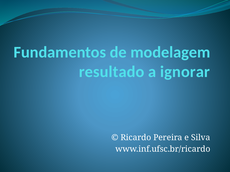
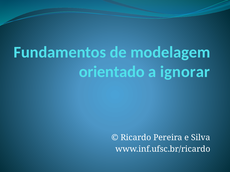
resultado: resultado -> orientado
